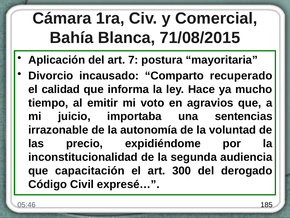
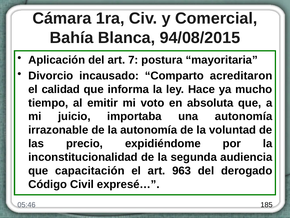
71/08/2015: 71/08/2015 -> 94/08/2015
recuperado: recuperado -> acreditaron
agravios: agravios -> absoluta
una sentencias: sentencias -> autonomía
300: 300 -> 963
